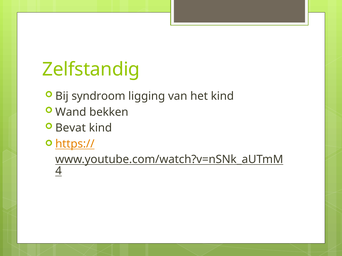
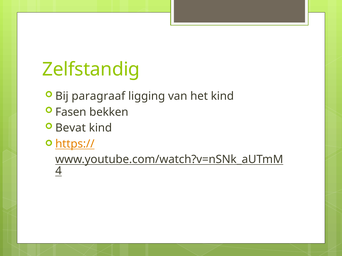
syndroom: syndroom -> paragraaf
Wand: Wand -> Fasen
